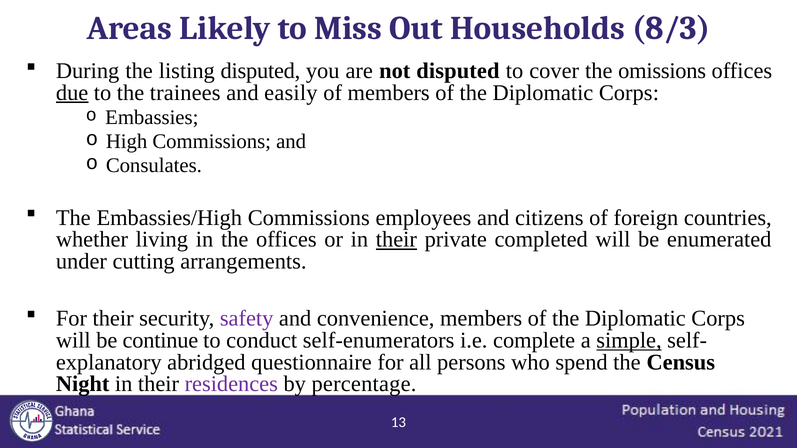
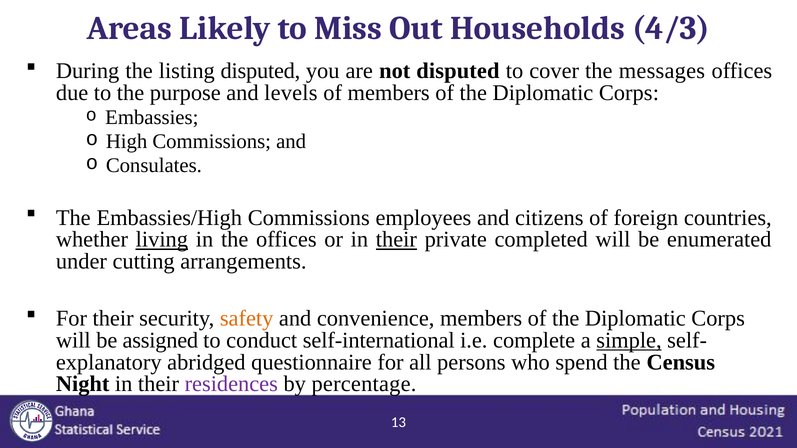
8/3: 8/3 -> 4/3
omissions: omissions -> messages
due underline: present -> none
trainees: trainees -> purpose
easily: easily -> levels
living underline: none -> present
safety colour: purple -> orange
continue: continue -> assigned
self-enumerators: self-enumerators -> self-international
